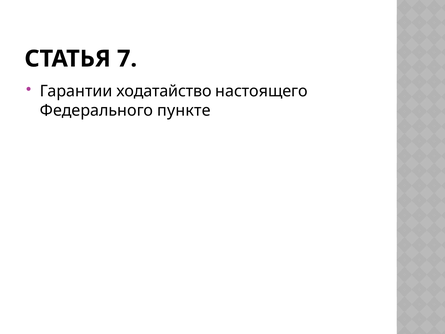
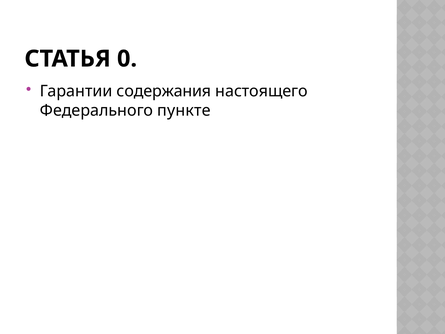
7: 7 -> 0
ходатайство: ходатайство -> содержания
